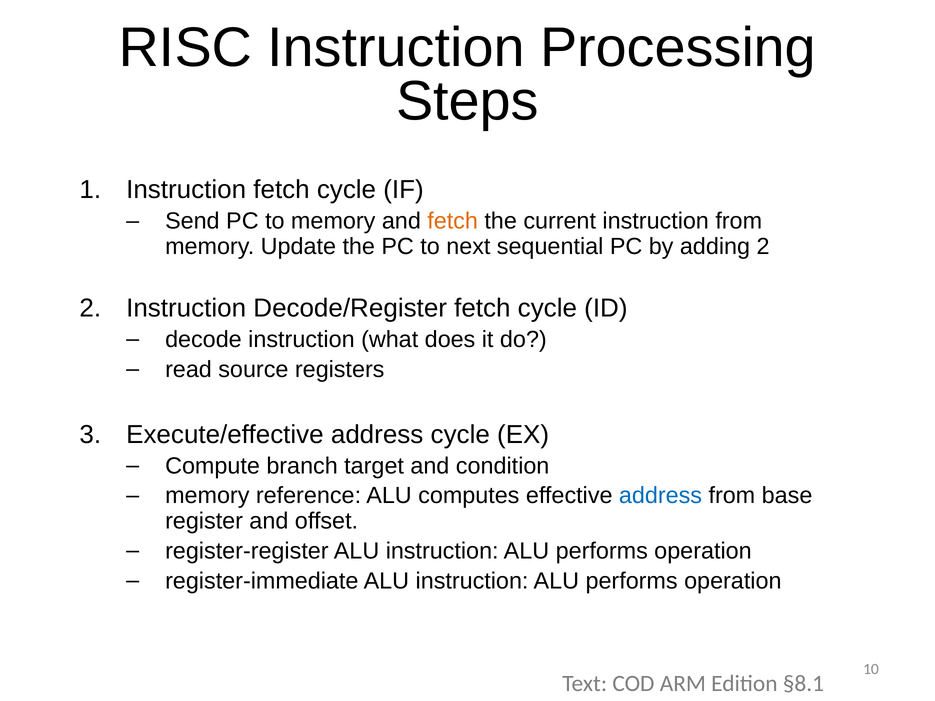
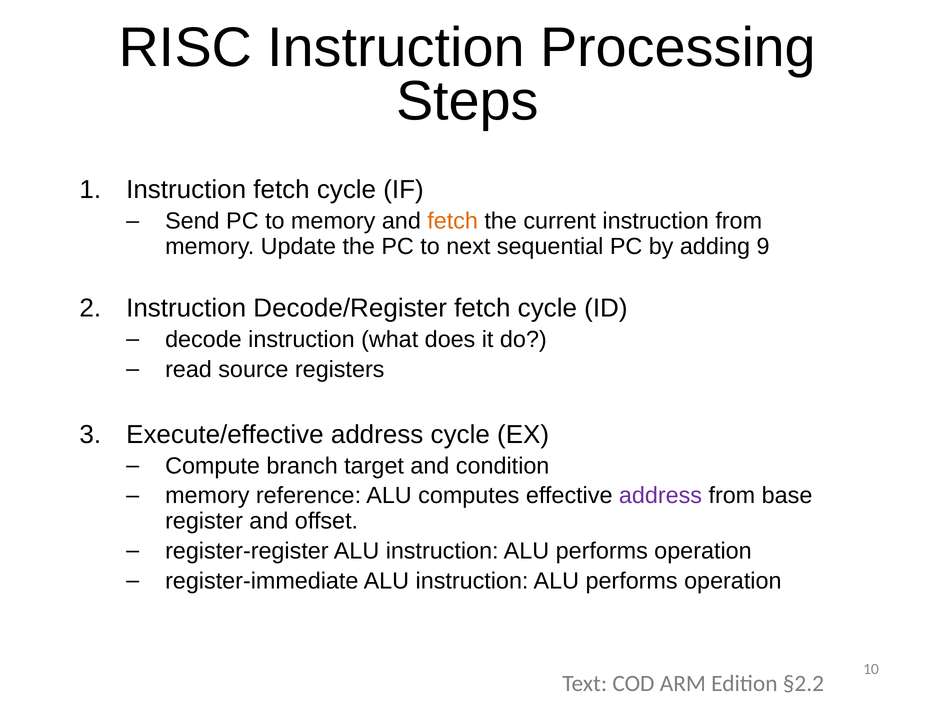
adding 2: 2 -> 9
address at (661, 496) colour: blue -> purple
§8.1: §8.1 -> §2.2
